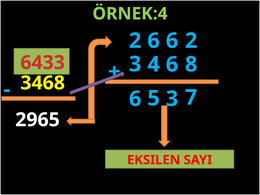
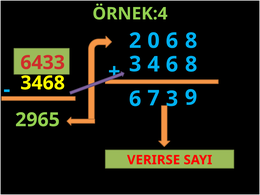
2 6: 6 -> 0
2 at (191, 41): 2 -> 8
5: 5 -> 7
7: 7 -> 9
2965 colour: white -> light green
EKSILEN: EKSILEN -> VERIRSE
